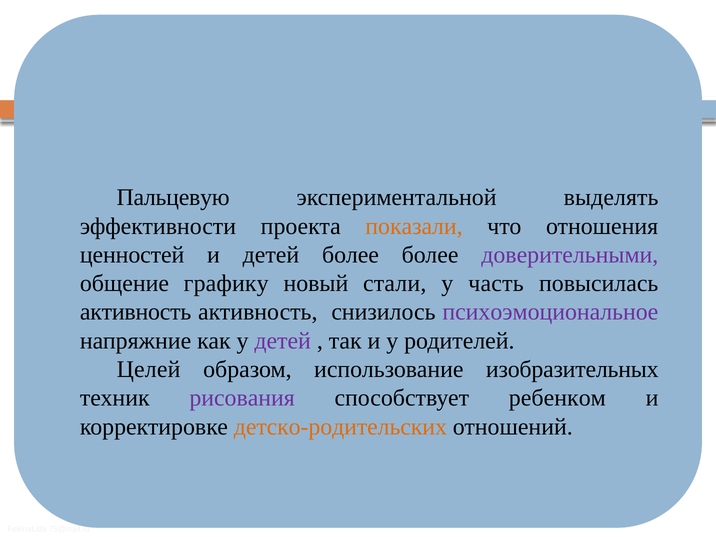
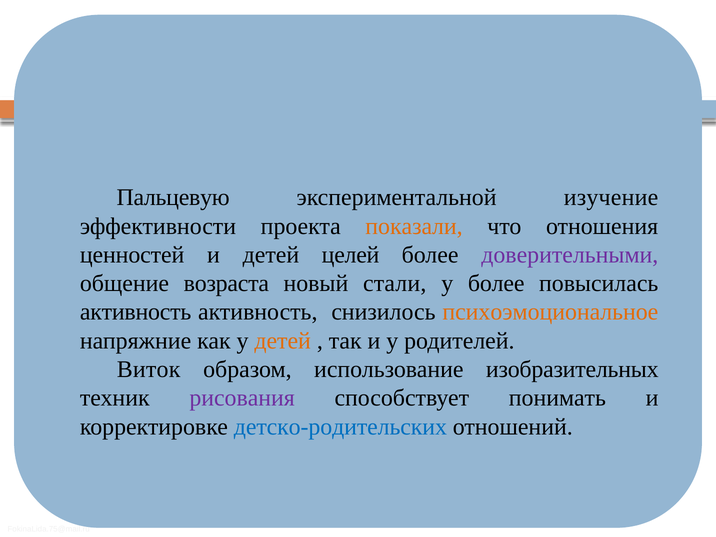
выделять: выделять -> изучение
детей более: более -> целей
графику: графику -> возраста
у часть: часть -> более
психоэмоциональное colour: purple -> orange
детей at (283, 341) colour: purple -> orange
Целей: Целей -> Виток
ребенком: ребенком -> понимать
детско-родительских colour: orange -> blue
